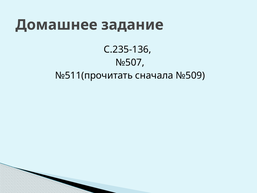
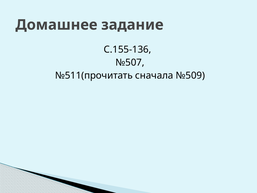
С.235-136: С.235-136 -> С.155-136
